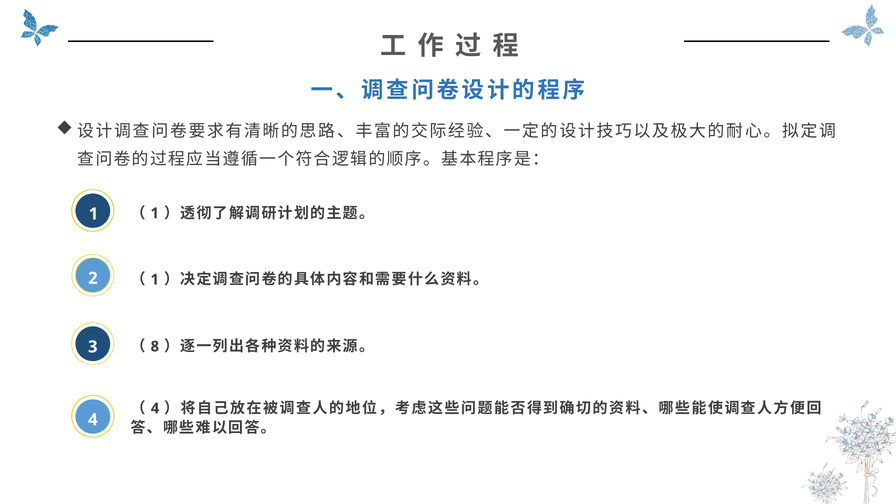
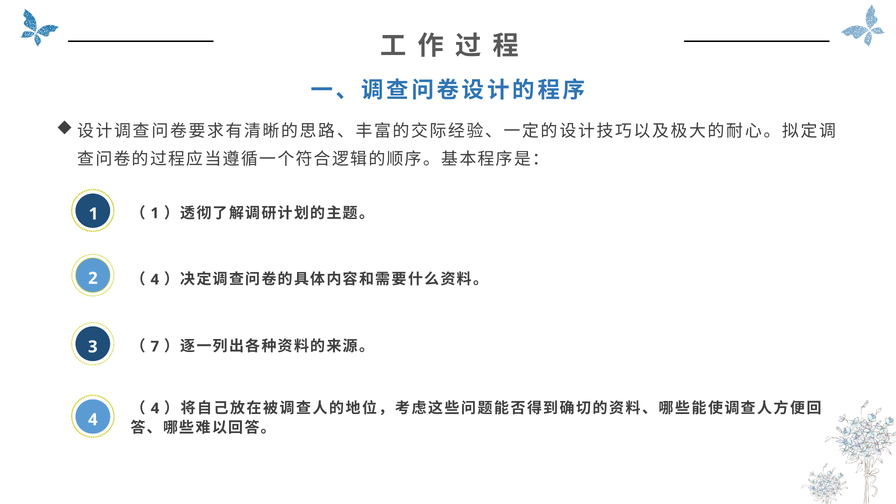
1 at (155, 279): 1 -> 4
8: 8 -> 7
